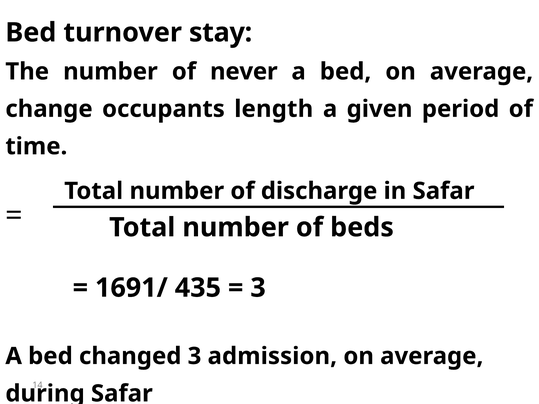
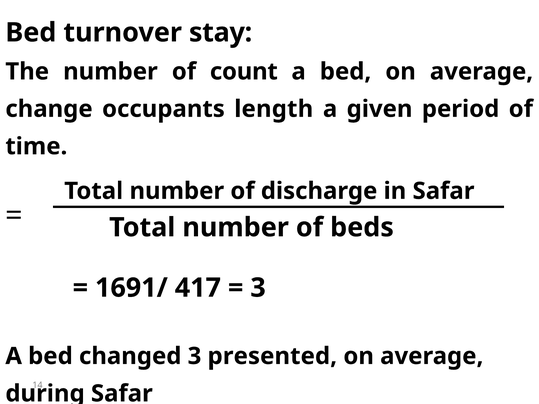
never: never -> count
435: 435 -> 417
admission: admission -> presented
